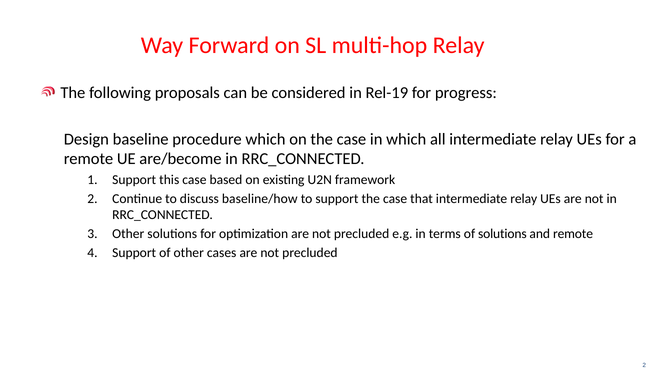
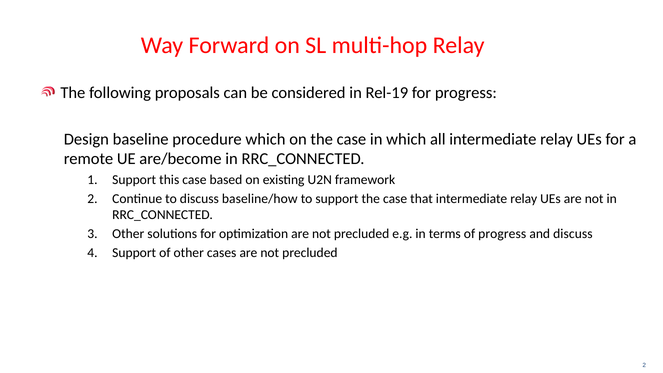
of solutions: solutions -> progress
and remote: remote -> discuss
